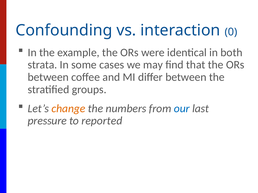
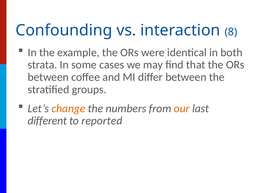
0: 0 -> 8
our colour: blue -> orange
pressure: pressure -> different
